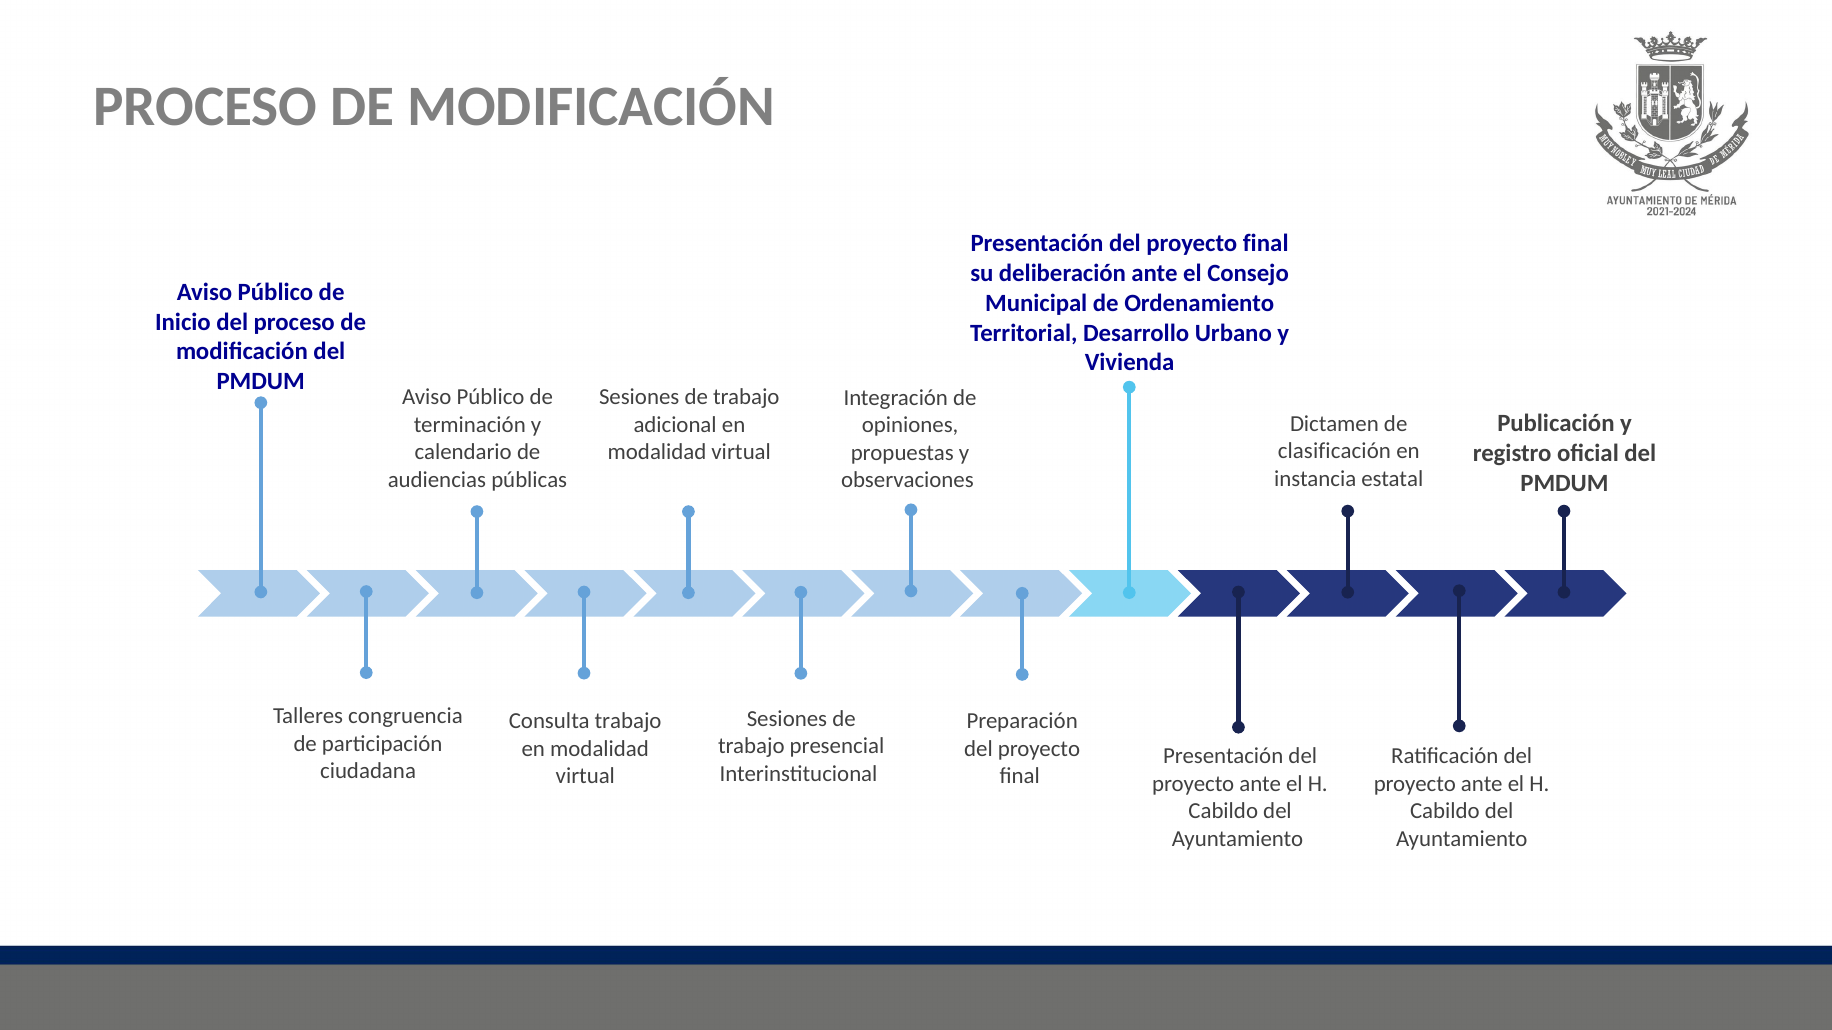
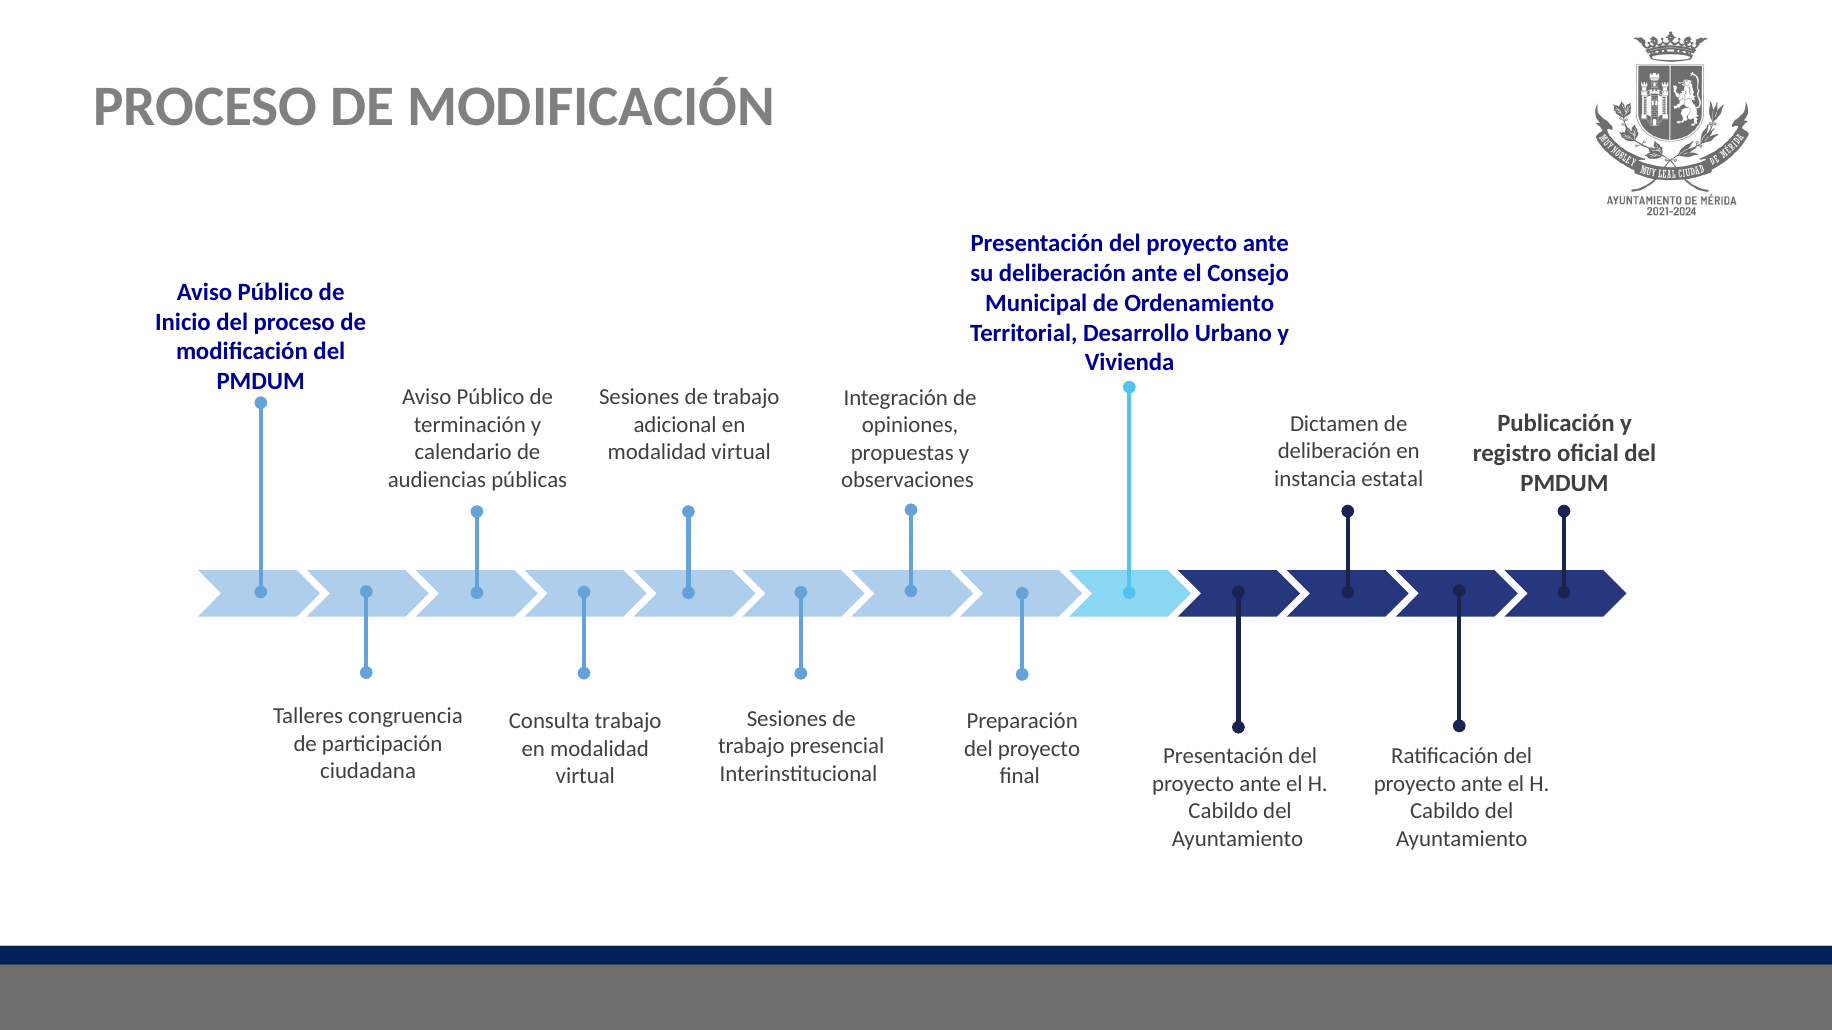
final at (1266, 244): final -> ante
clasificación at (1334, 451): clasificación -> deliberación
